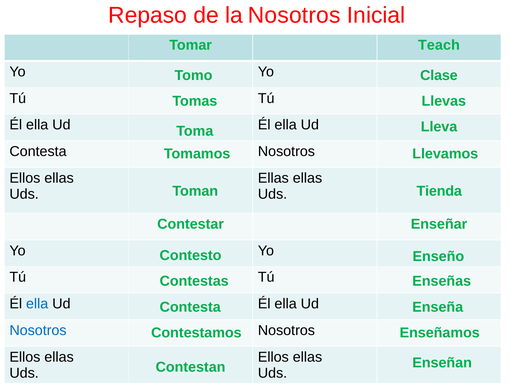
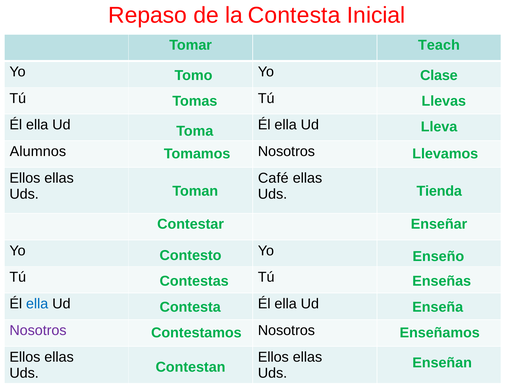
la Nosotros: Nosotros -> Contesta
Contesta at (38, 151): Contesta -> Alumnos
Ellas at (273, 178): Ellas -> Café
Nosotros at (38, 330) colour: blue -> purple
